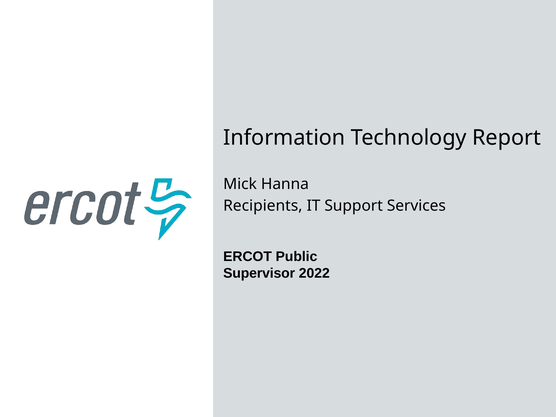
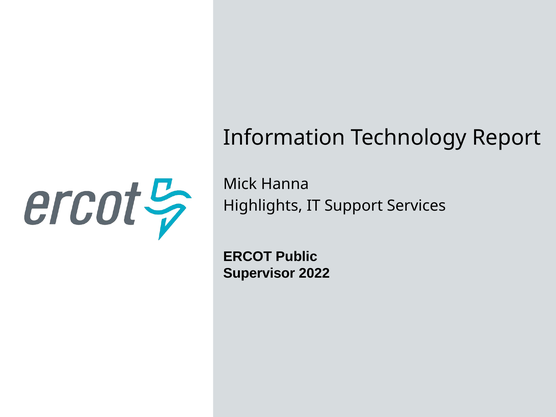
Recipients: Recipients -> Highlights
